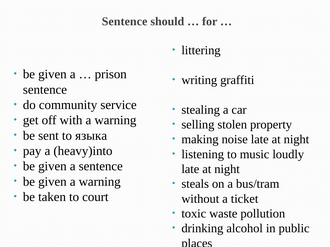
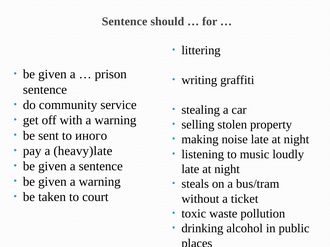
языка: языка -> иного
heavy)into: heavy)into -> heavy)late
